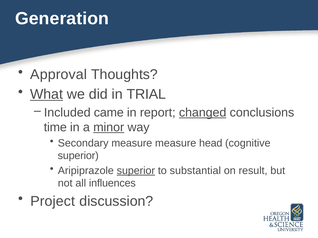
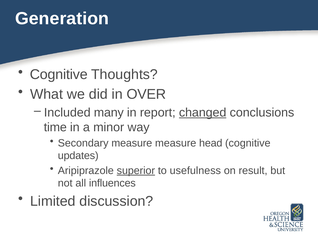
Approval at (59, 75): Approval -> Cognitive
What underline: present -> none
TRIAL: TRIAL -> OVER
came: came -> many
minor underline: present -> none
superior at (78, 156): superior -> updates
substantial: substantial -> usefulness
Project: Project -> Limited
